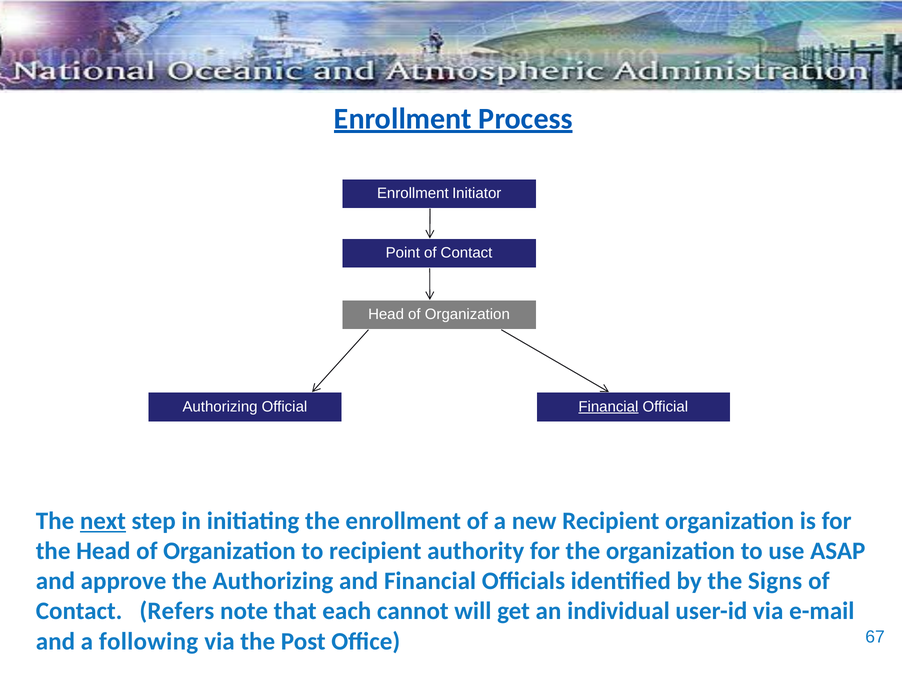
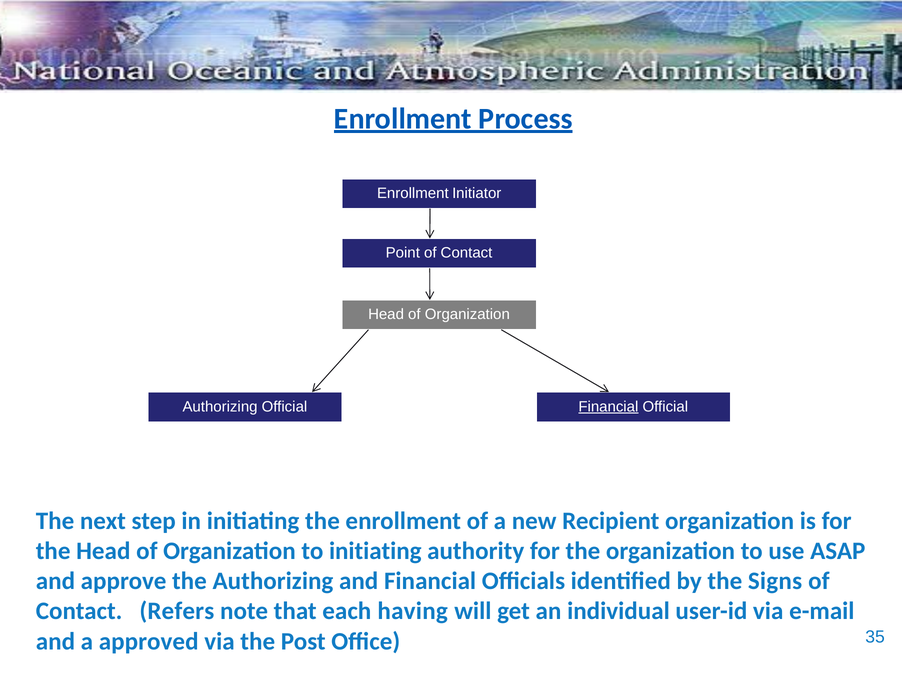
next underline: present -> none
to recipient: recipient -> initiating
cannot: cannot -> having
following: following -> approved
67: 67 -> 35
